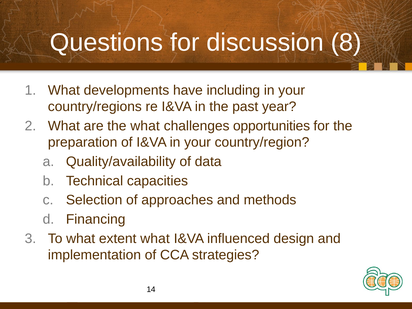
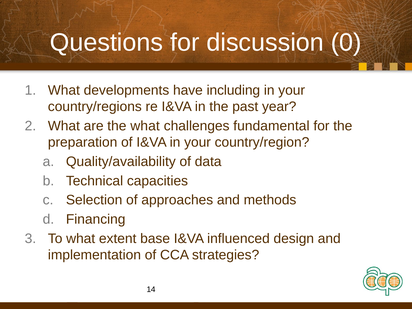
8: 8 -> 0
opportunities: opportunities -> fundamental
extent what: what -> base
